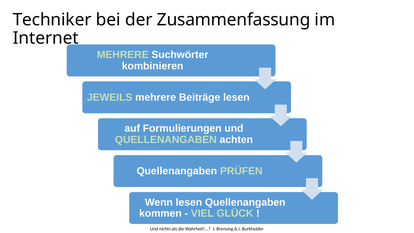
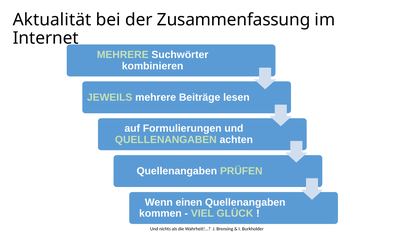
Techniker: Techniker -> Aktualität
Wenn lesen: lesen -> einen
